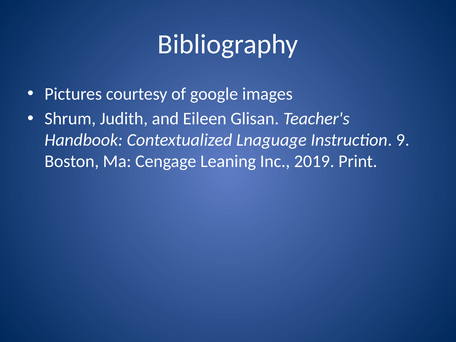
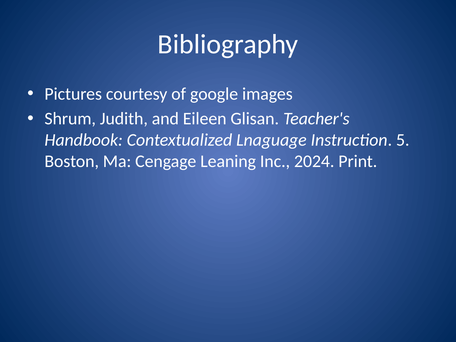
9: 9 -> 5
2019: 2019 -> 2024
